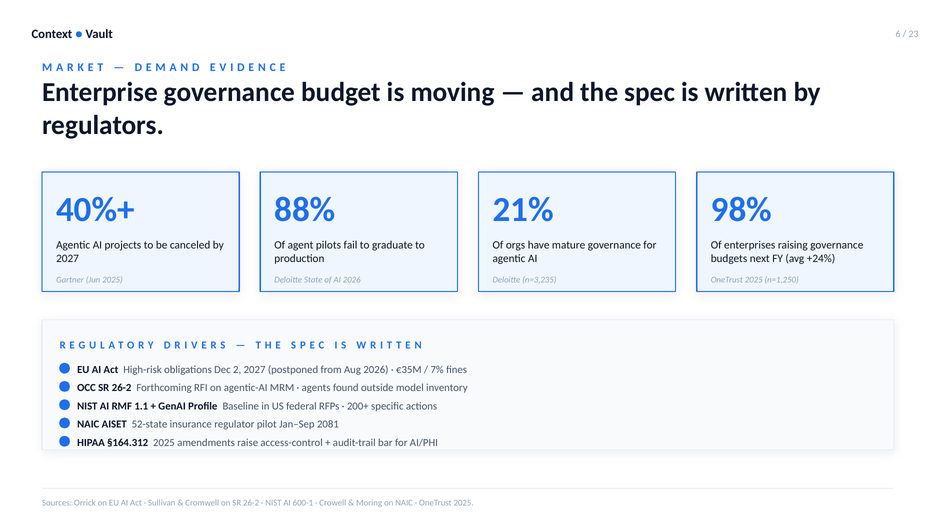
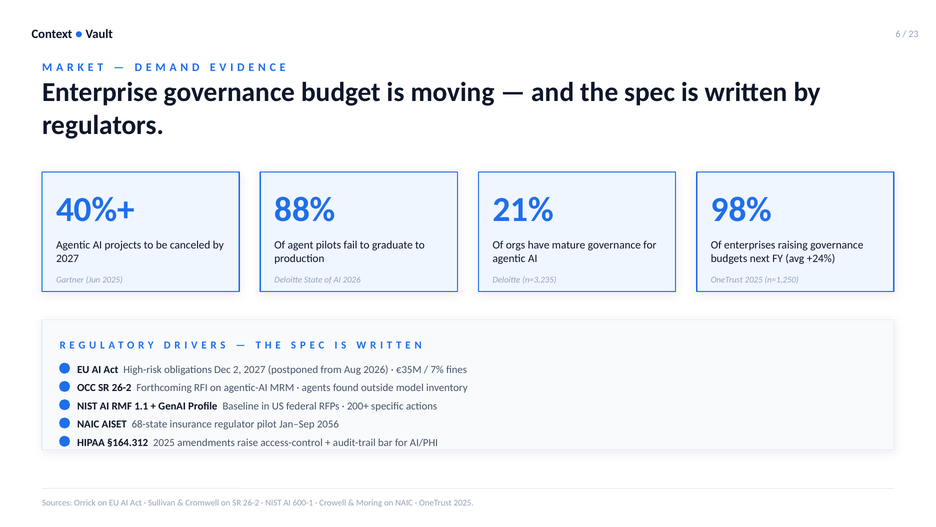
52-state: 52-state -> 68-state
2081: 2081 -> 2056
